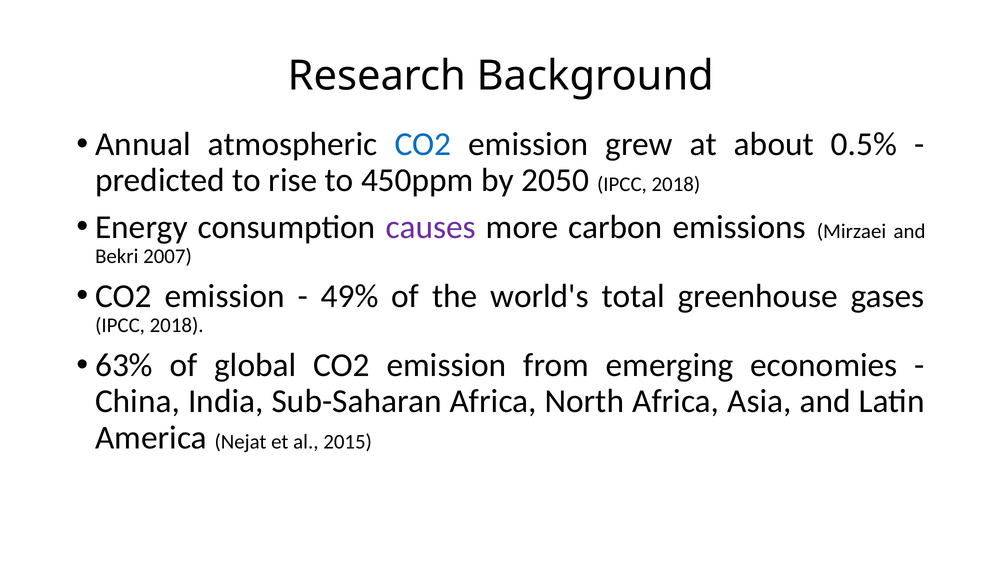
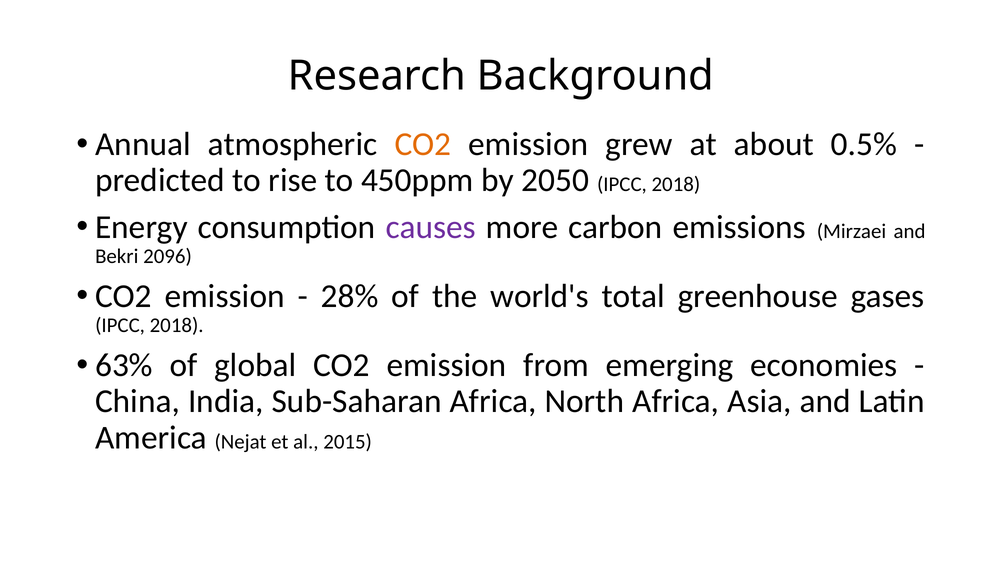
CO2 at (423, 144) colour: blue -> orange
2007: 2007 -> 2096
49%: 49% -> 28%
